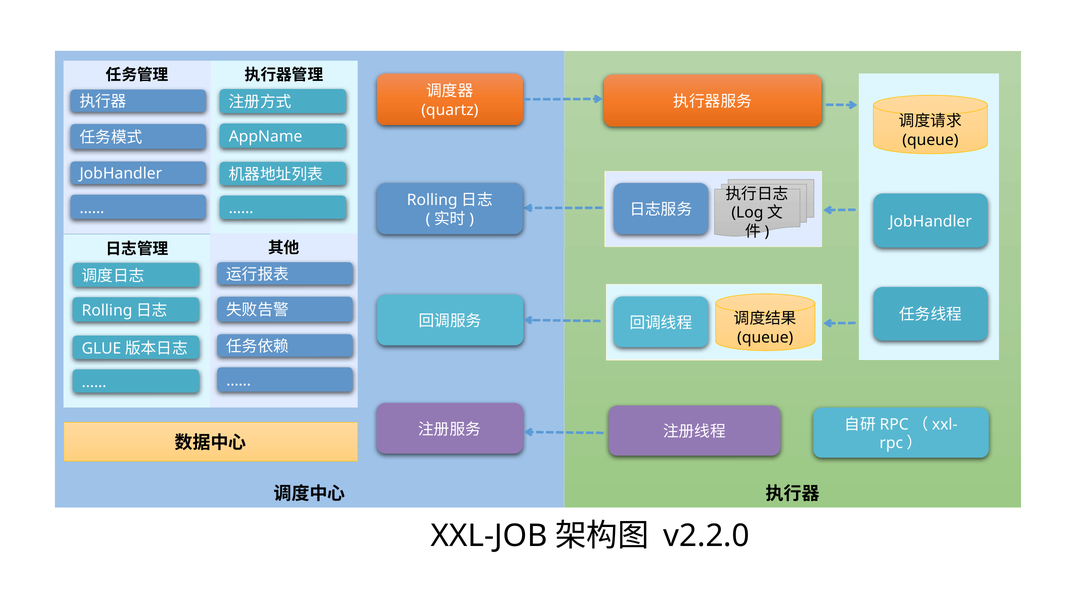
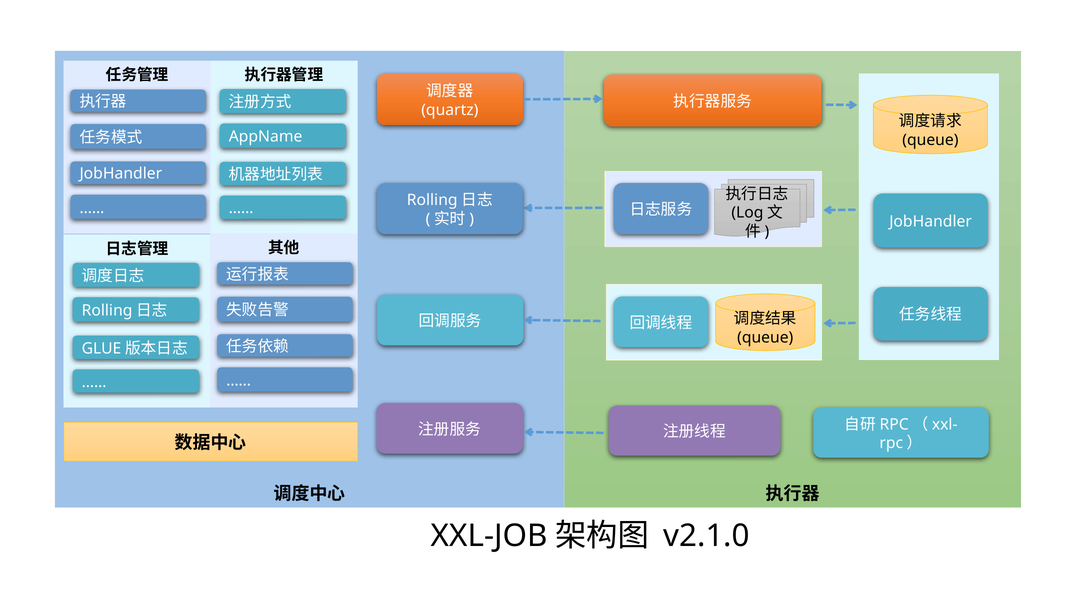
v2.2.0: v2.2.0 -> v2.1.0
